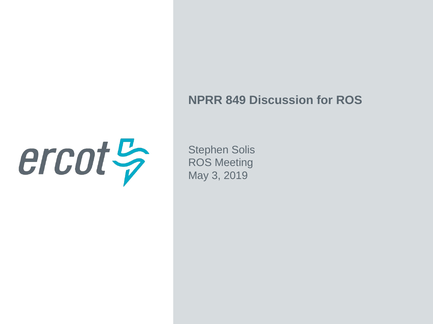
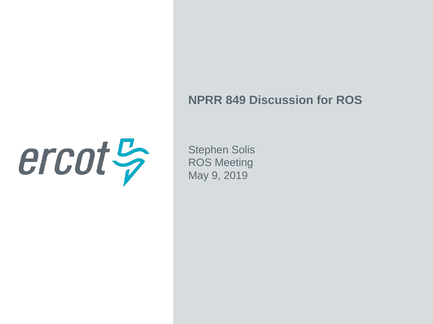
3: 3 -> 9
